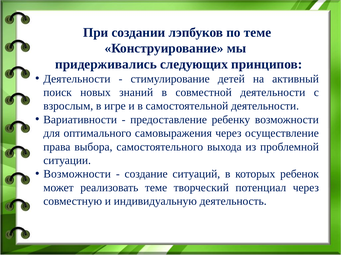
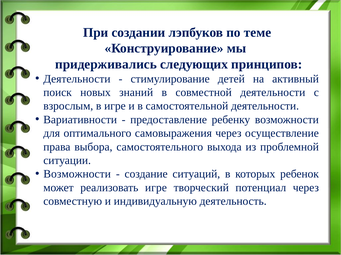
реализовать теме: теме -> игре
